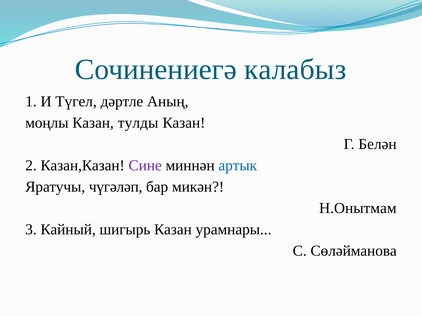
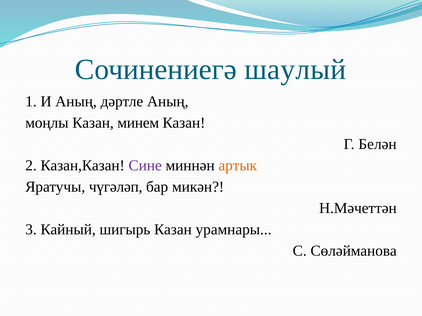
калабыз: калабыз -> шаулый
И Түгел: Түгел -> Аның
тулды: тулды -> минем
артык colour: blue -> orange
Н.Онытмам: Н.Онытмам -> Н.Мәчеттән
